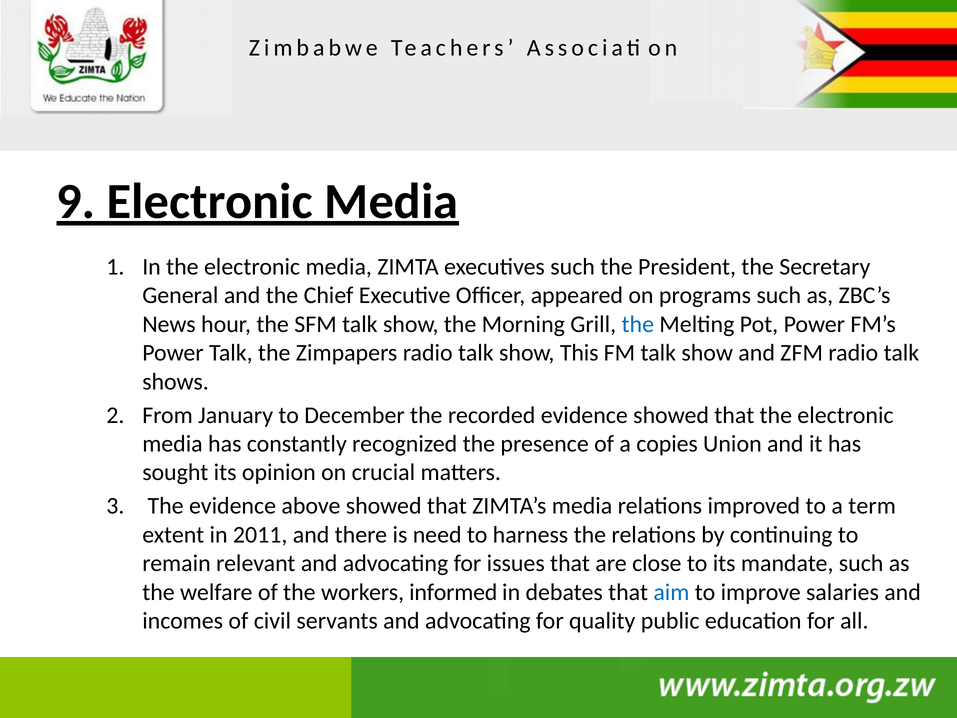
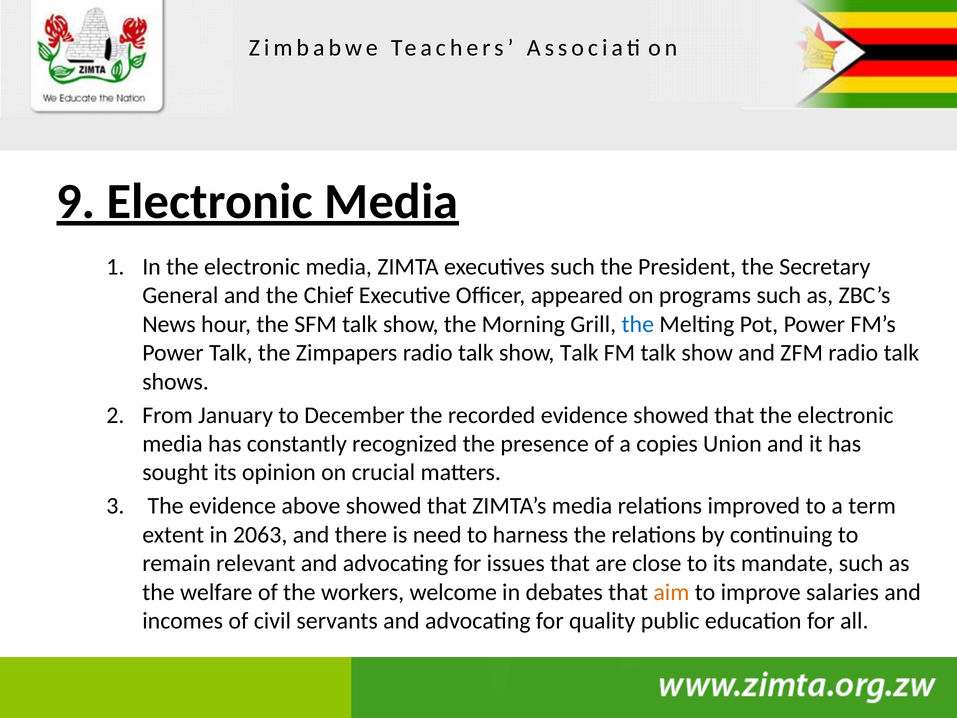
show This: This -> Talk
2011: 2011 -> 2063
informed: informed -> welcome
aim colour: blue -> orange
